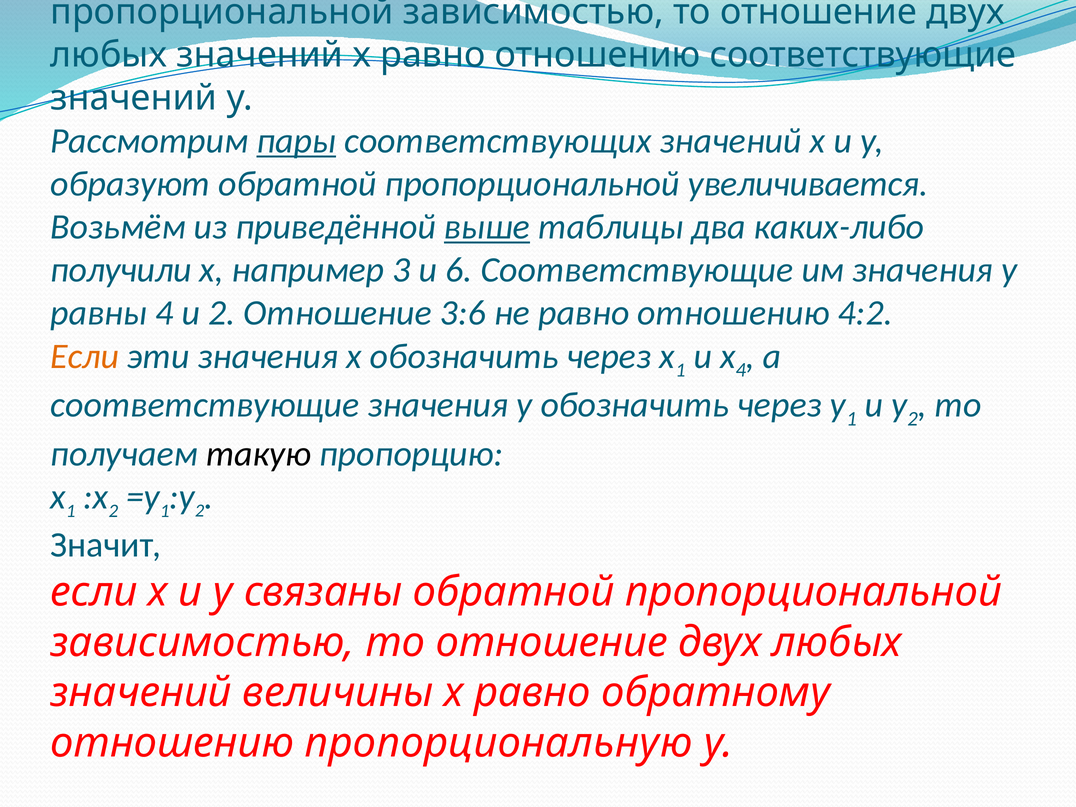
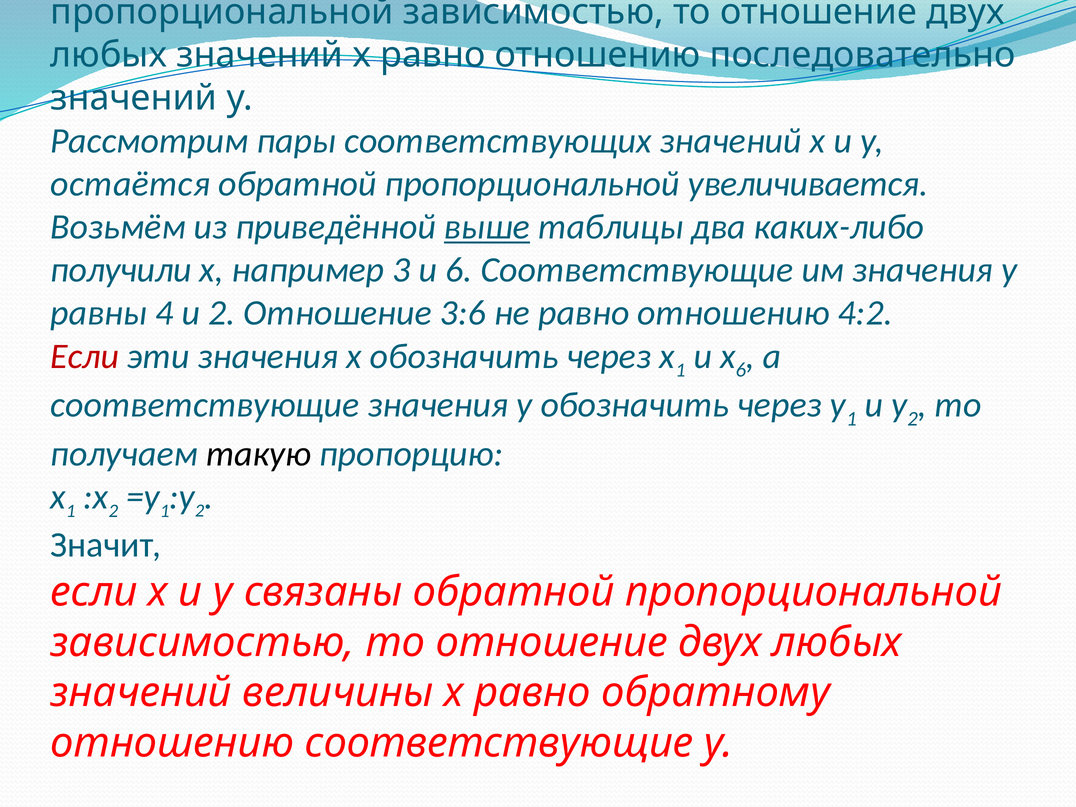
отношению соответствующие: соответствующие -> последовательно
пары underline: present -> none
образуют: образуют -> остаётся
Если at (85, 356) colour: orange -> red
х 4: 4 -> 6
отношению пропорциональную: пропорциональную -> соответствующие
